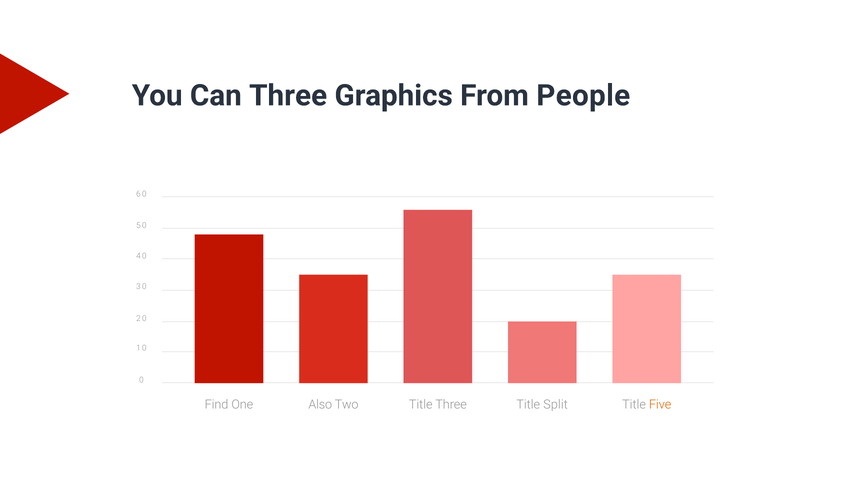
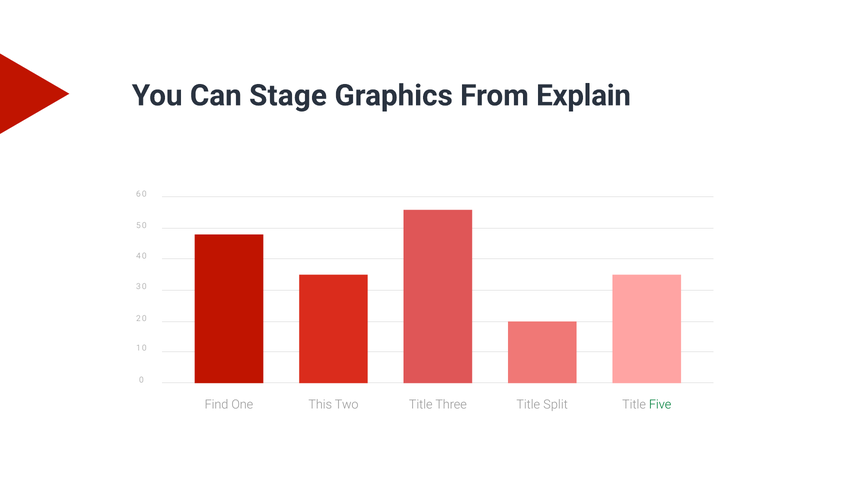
Can Three: Three -> Stage
People: People -> Explain
Also: Also -> This
Five colour: orange -> green
